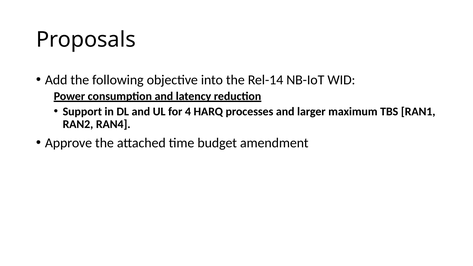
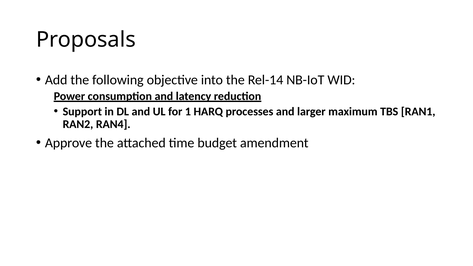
4: 4 -> 1
